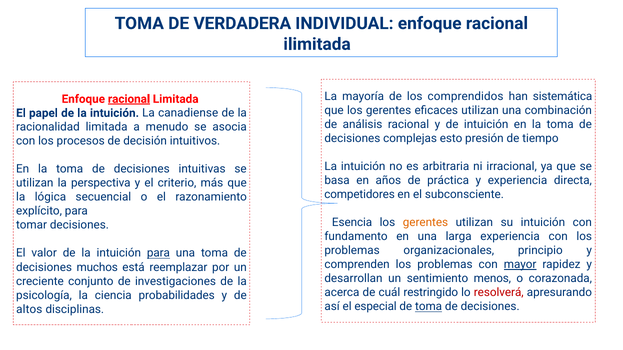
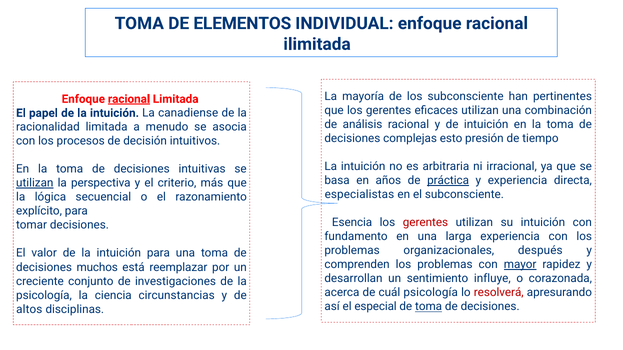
VERDADERA: VERDADERA -> ELEMENTOS
los comprendidos: comprendidos -> subconsciente
sistemática: sistemática -> pertinentes
práctica underline: none -> present
utilizan at (35, 183) underline: none -> present
competidores: competidores -> especialistas
gerentes at (425, 223) colour: orange -> red
principio: principio -> después
para at (158, 253) underline: present -> none
menos: menos -> influye
cuál restringido: restringido -> psicología
probabilidades: probabilidades -> circunstancias
